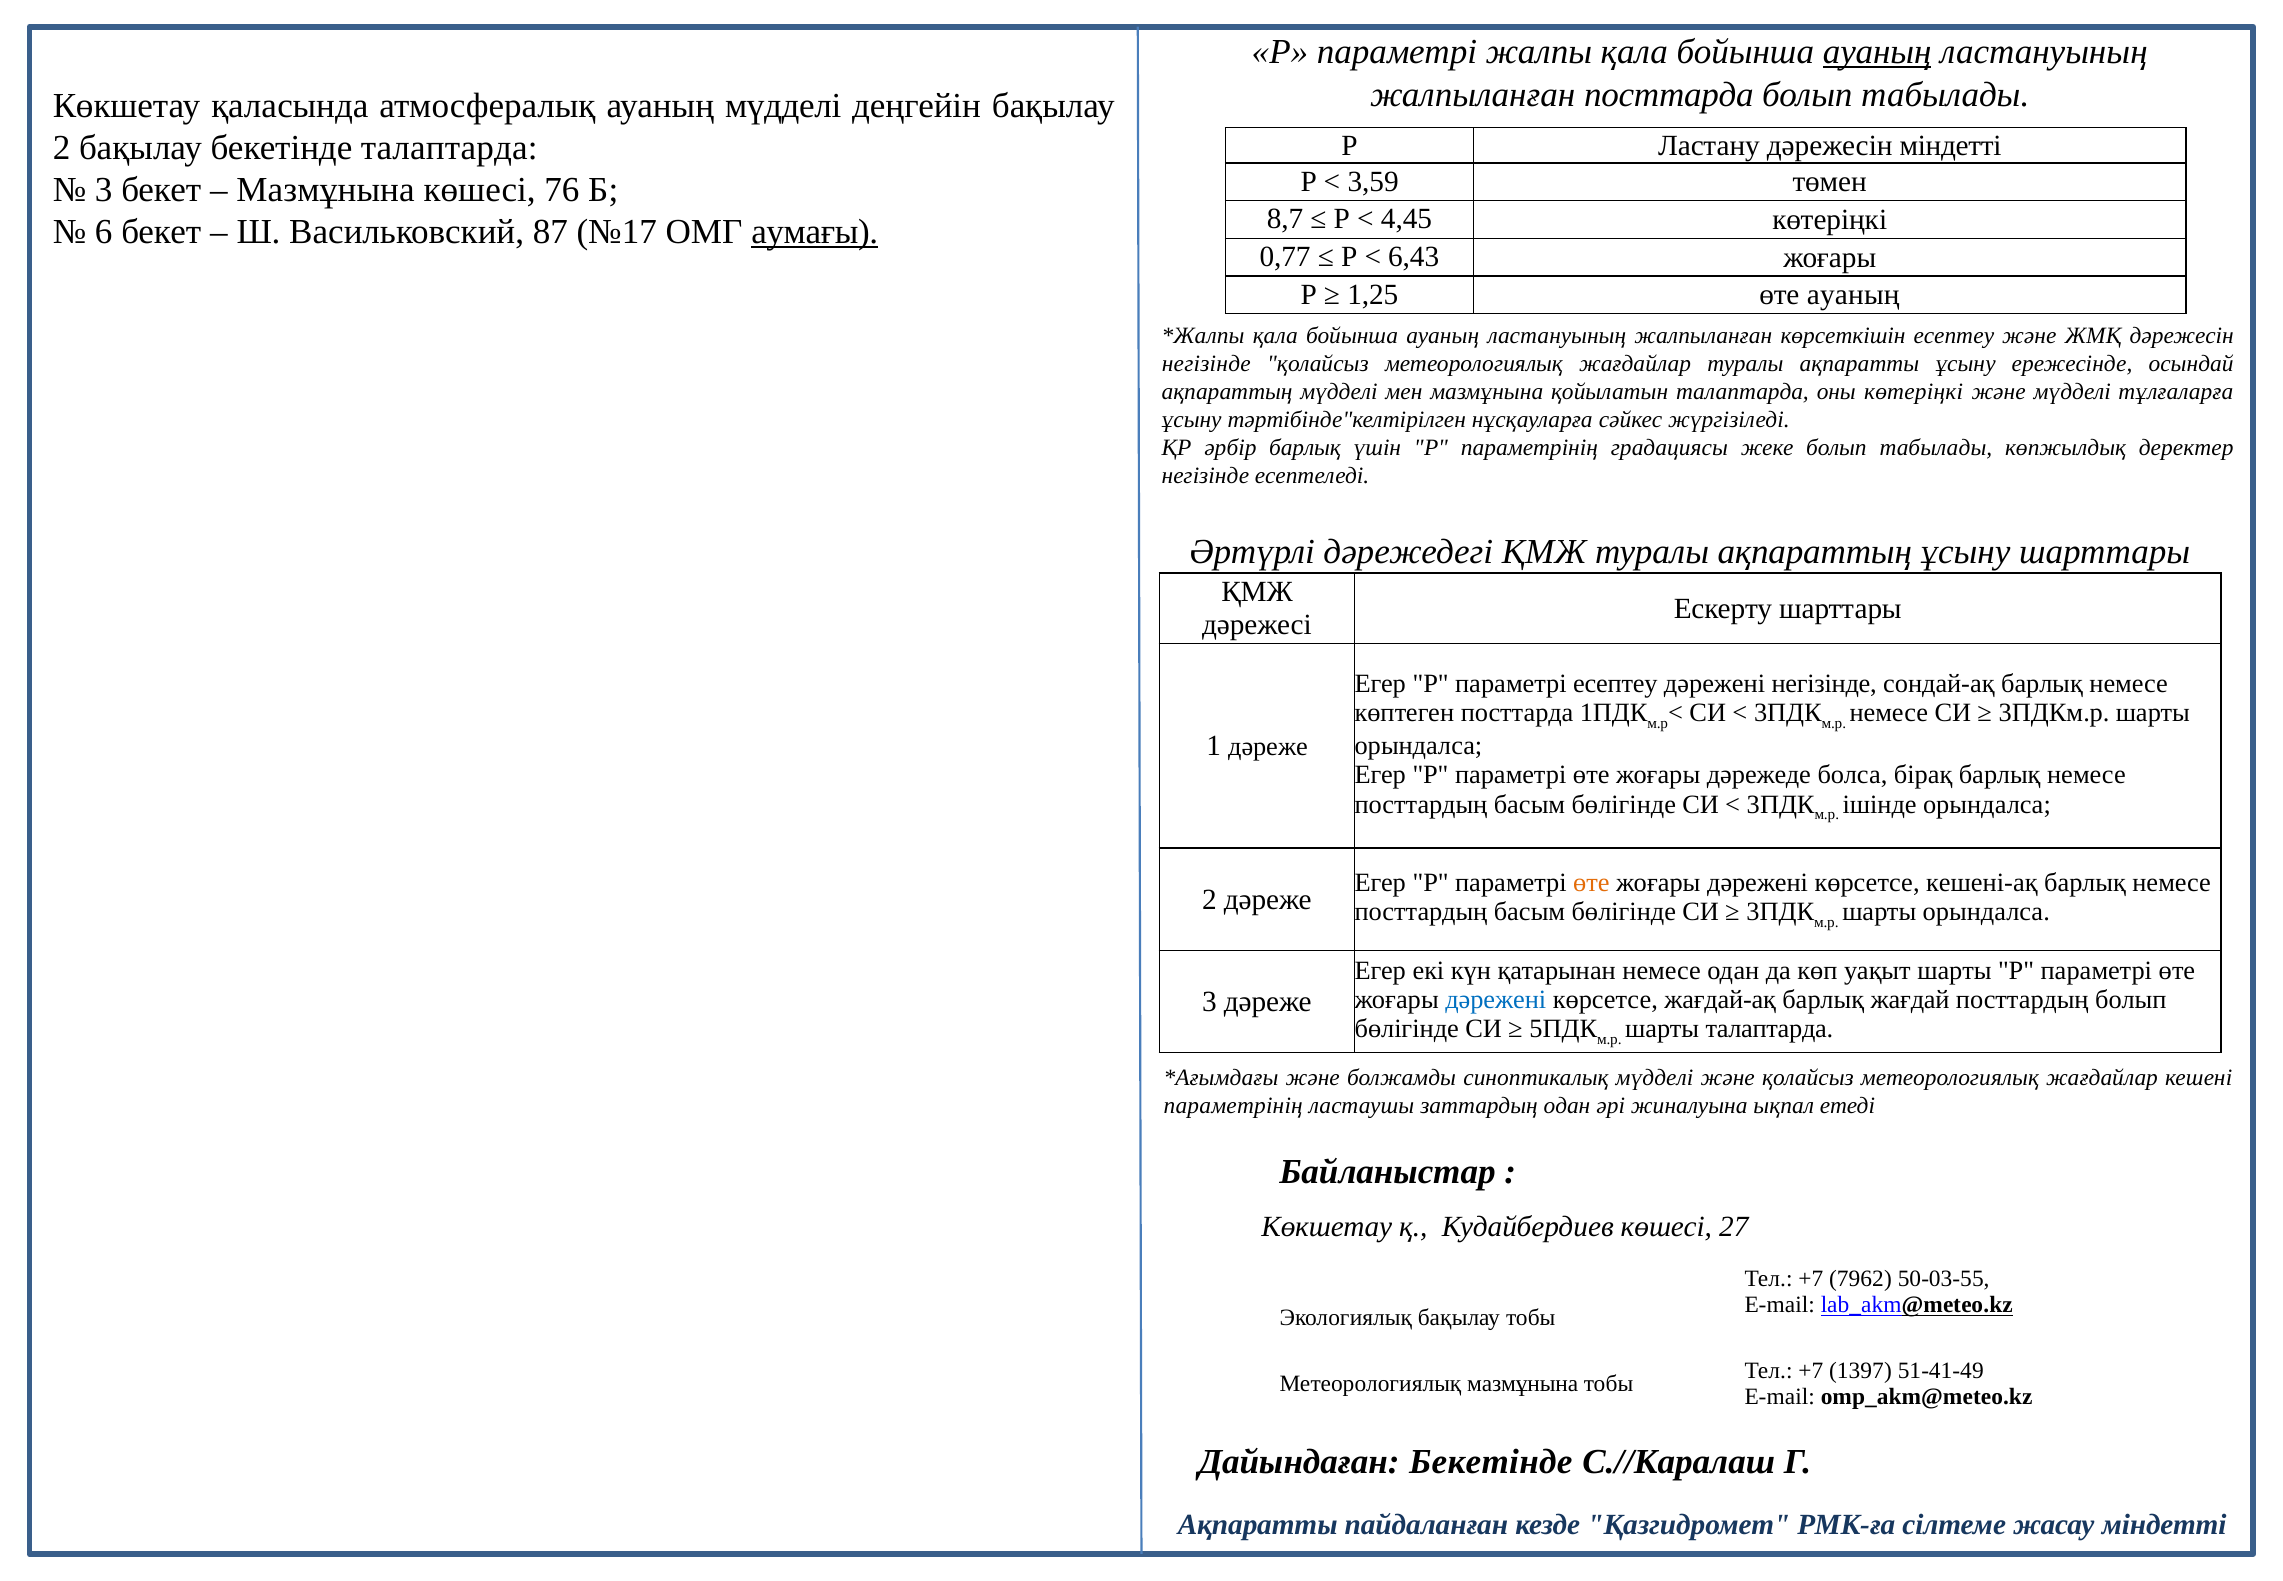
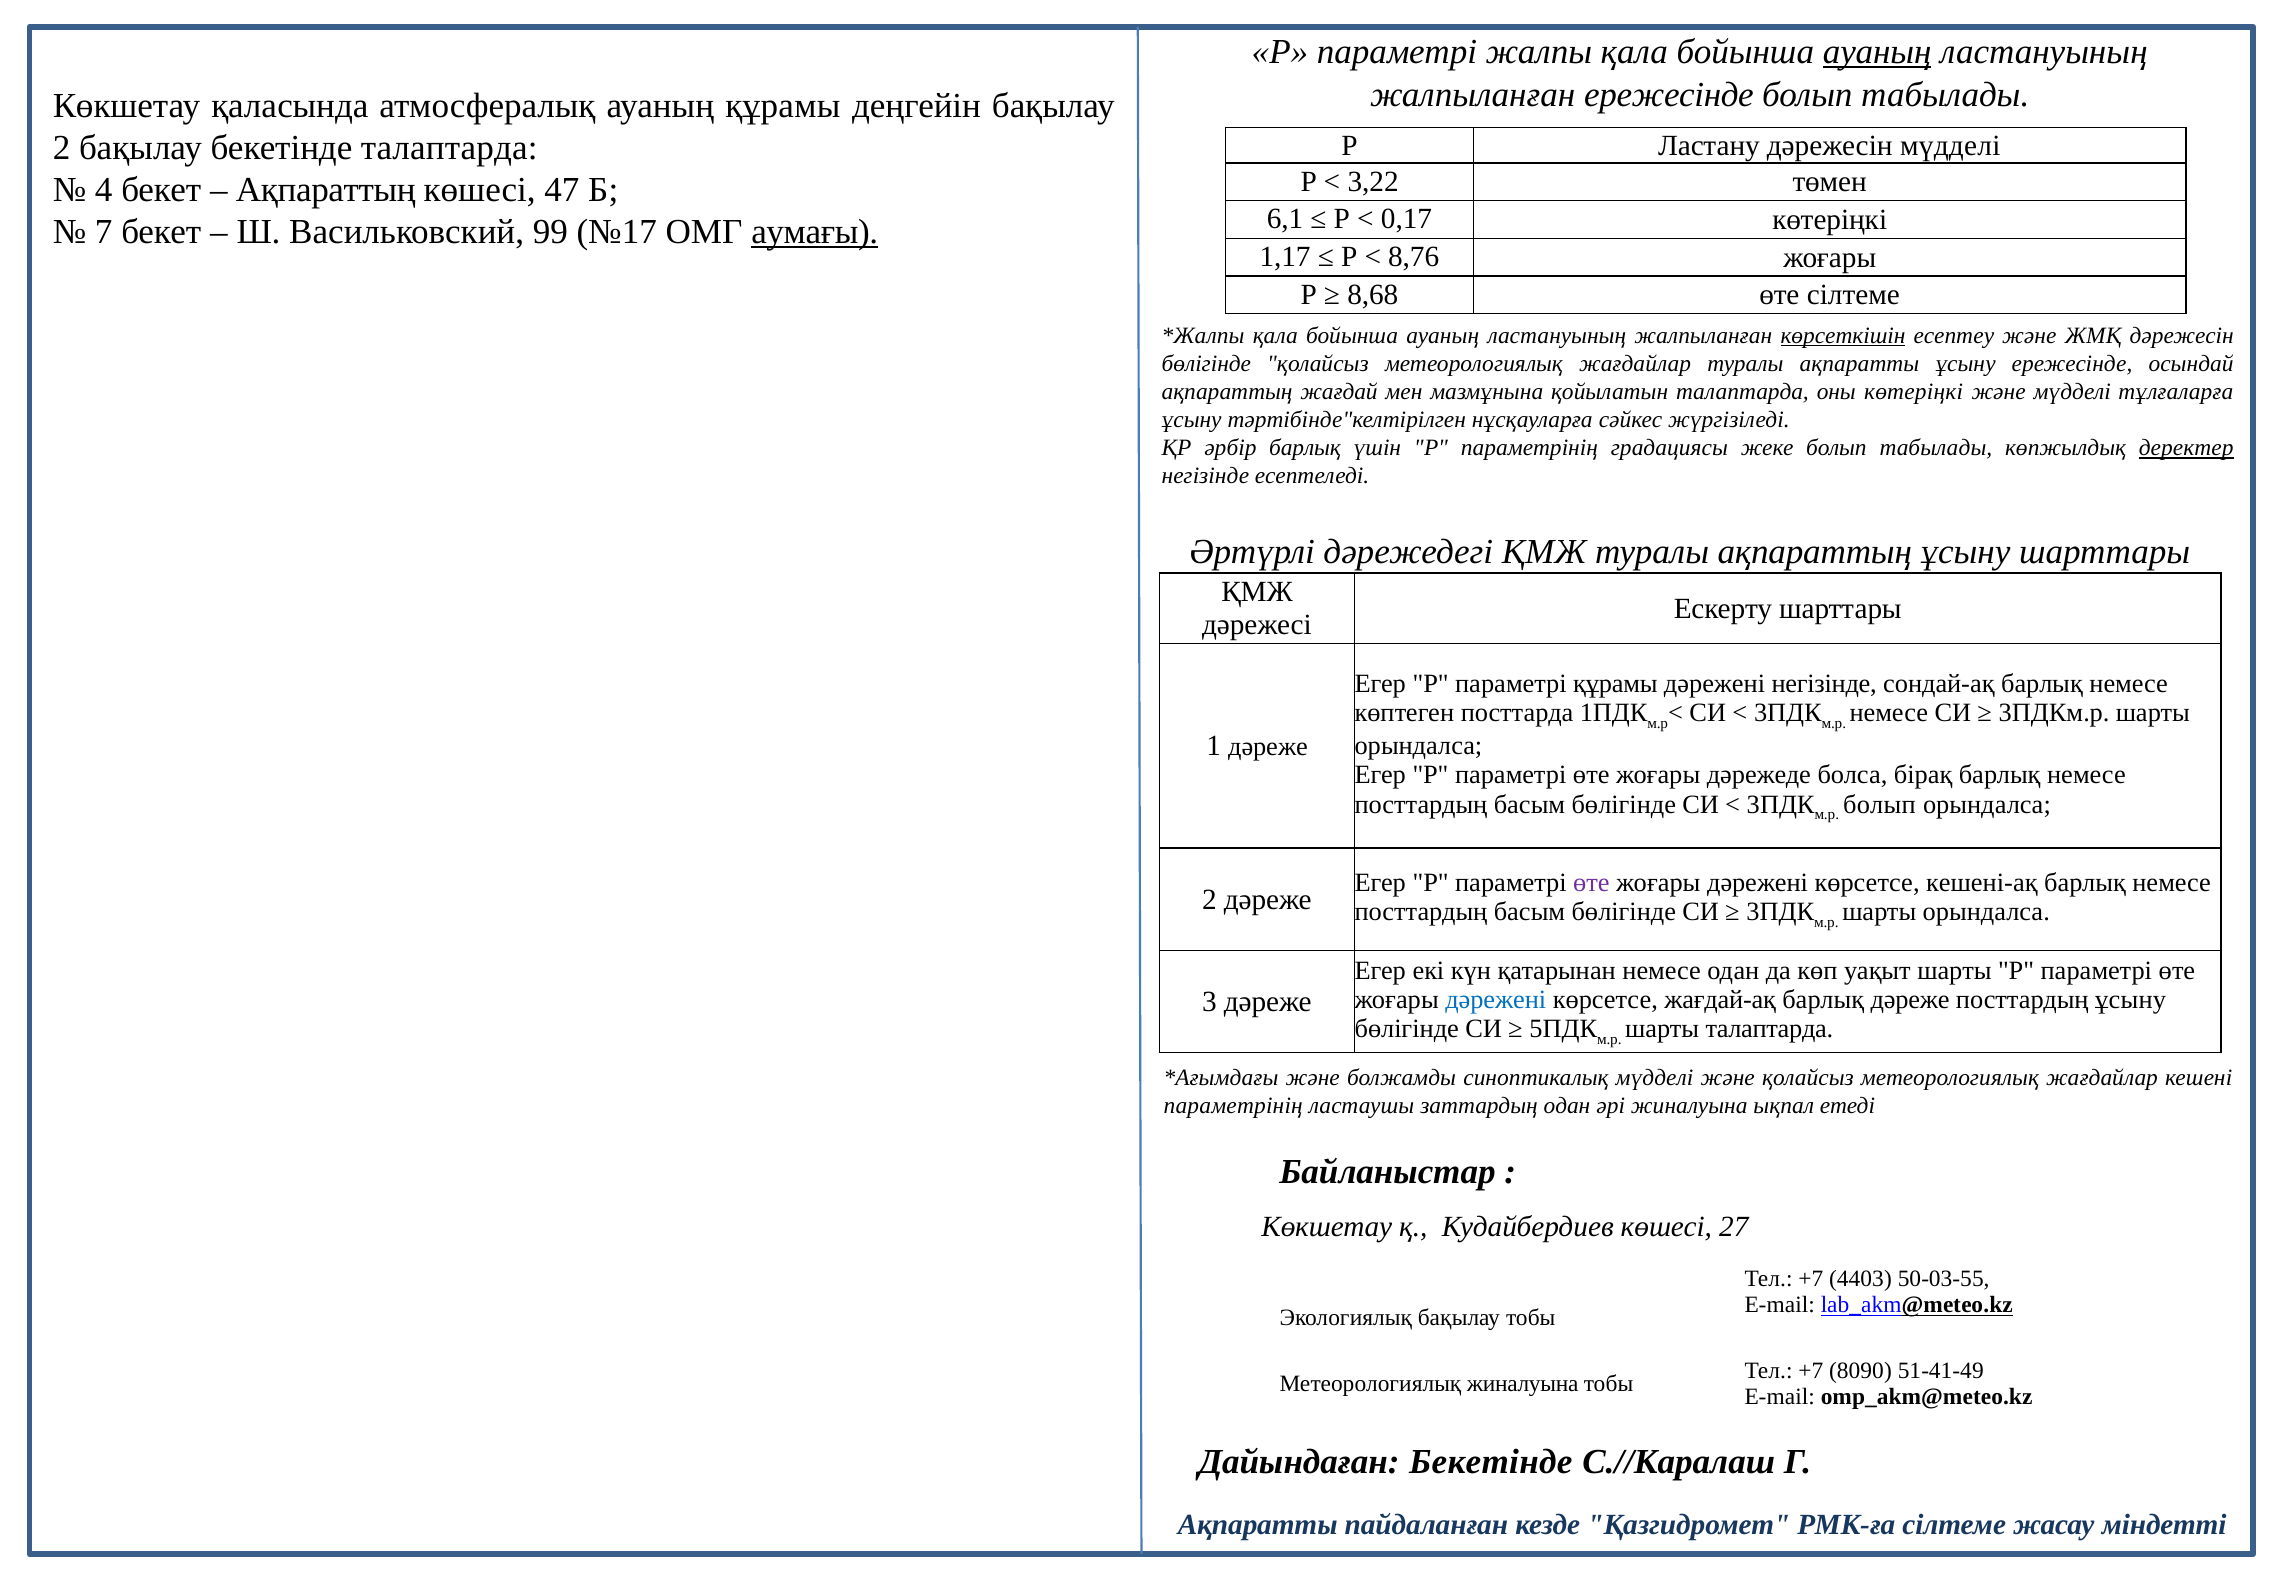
жалпыланған посттарда: посттарда -> ережесінде
ауаның мүдделі: мүдделі -> құрамы
дәрежесін міндетті: міндетті -> мүдделі
3,59: 3,59 -> 3,22
3 at (104, 190): 3 -> 4
Мазмұнына at (326, 190): Мазмұнына -> Ақпараттың
76: 76 -> 47
8,7: 8,7 -> 6,1
4,45: 4,45 -> 0,17
6: 6 -> 7
87: 87 -> 99
0,77: 0,77 -> 1,17
6,43: 6,43 -> 8,76
1,25: 1,25 -> 8,68
өте ауаның: ауаның -> сілтеме
көрсеткішін underline: none -> present
негізінде at (1206, 364): негізінде -> бөлігінде
ақпараттың мүдделі: мүдделі -> жағдай
деректер underline: none -> present
параметрі есептеу: есептеу -> құрамы
ішінде at (1880, 804): ішінде -> болып
өте at (1591, 883) colour: orange -> purple
барлық жағдай: жағдай -> дәреже
посттардың болып: болып -> ұсыну
7962: 7962 -> 4403
1397: 1397 -> 8090
Метеорологиялық мазмұнына: мазмұнына -> жиналуына
